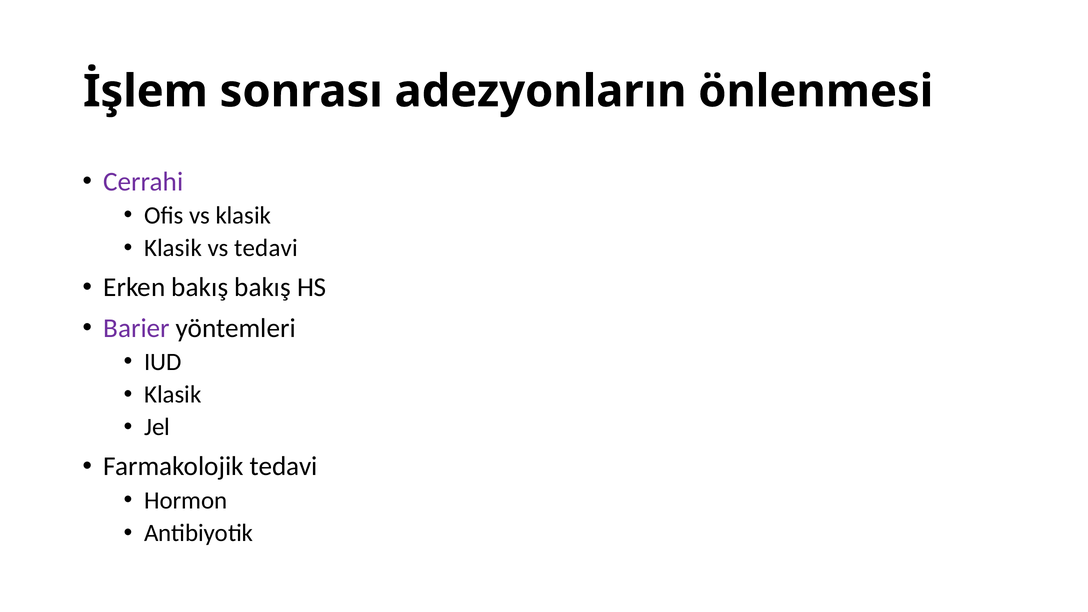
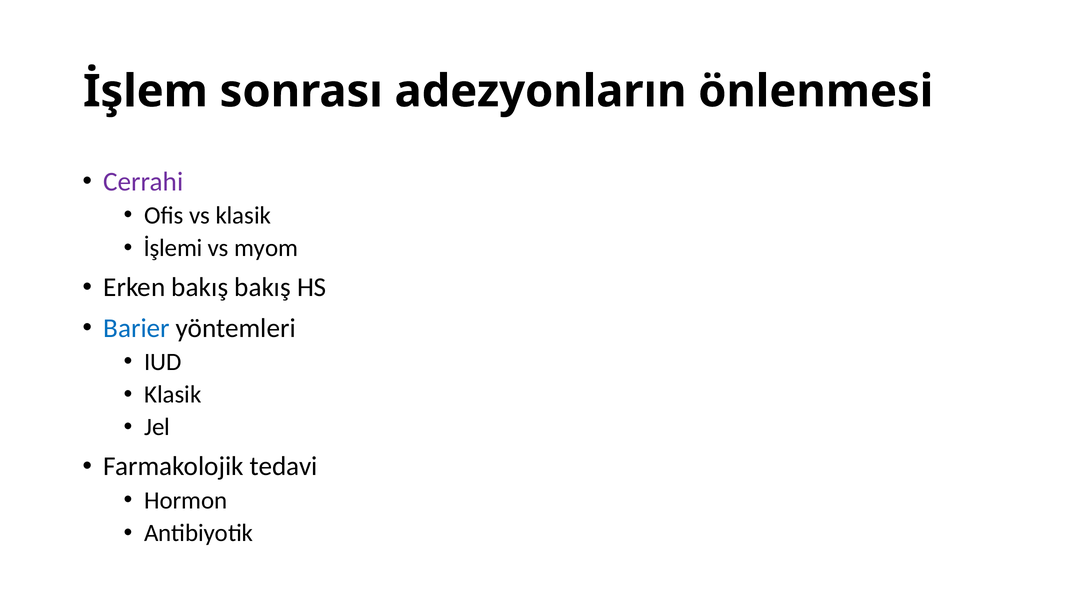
Klasik at (173, 248): Klasik -> İşlemi
vs tedavi: tedavi -> myom
Barier colour: purple -> blue
